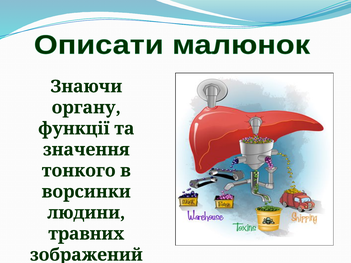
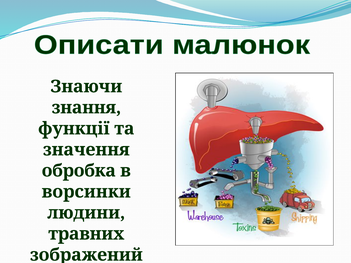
органу: органу -> знання
тонкого: тонкого -> обробка
